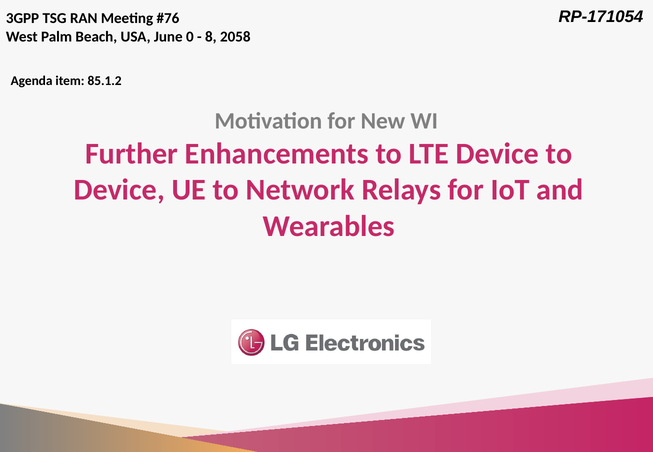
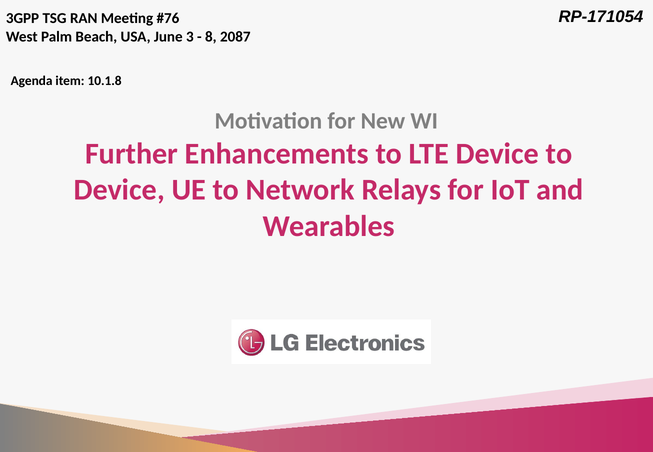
0: 0 -> 3
2058: 2058 -> 2087
85.1.2: 85.1.2 -> 10.1.8
